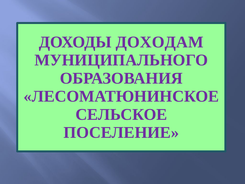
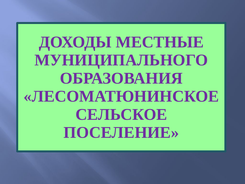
ДОХОДАМ: ДОХОДАМ -> МЕСТНЫЕ
